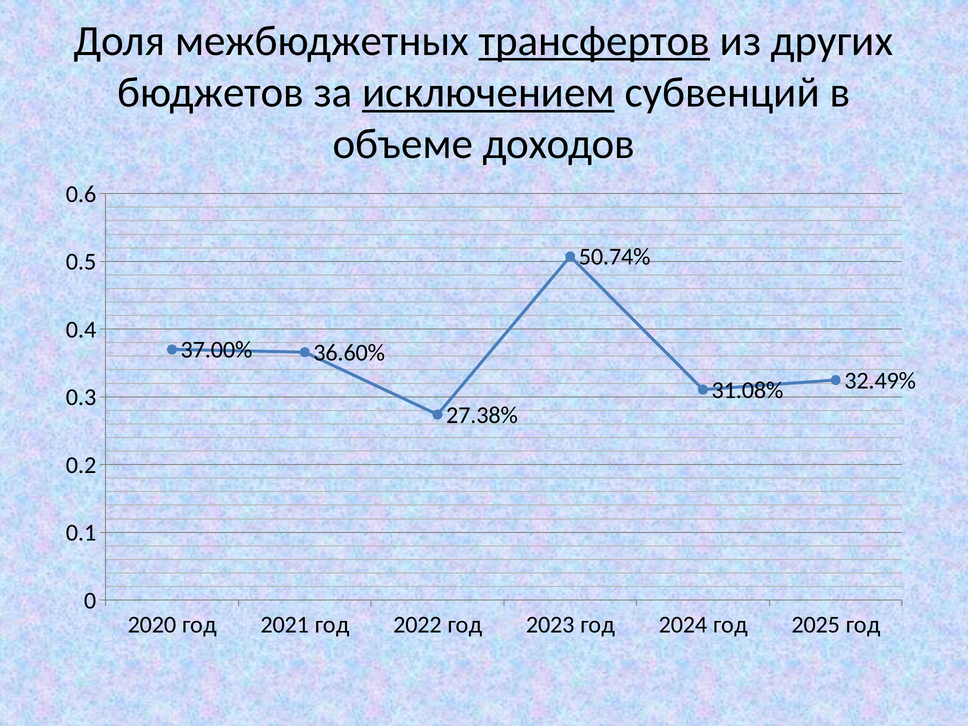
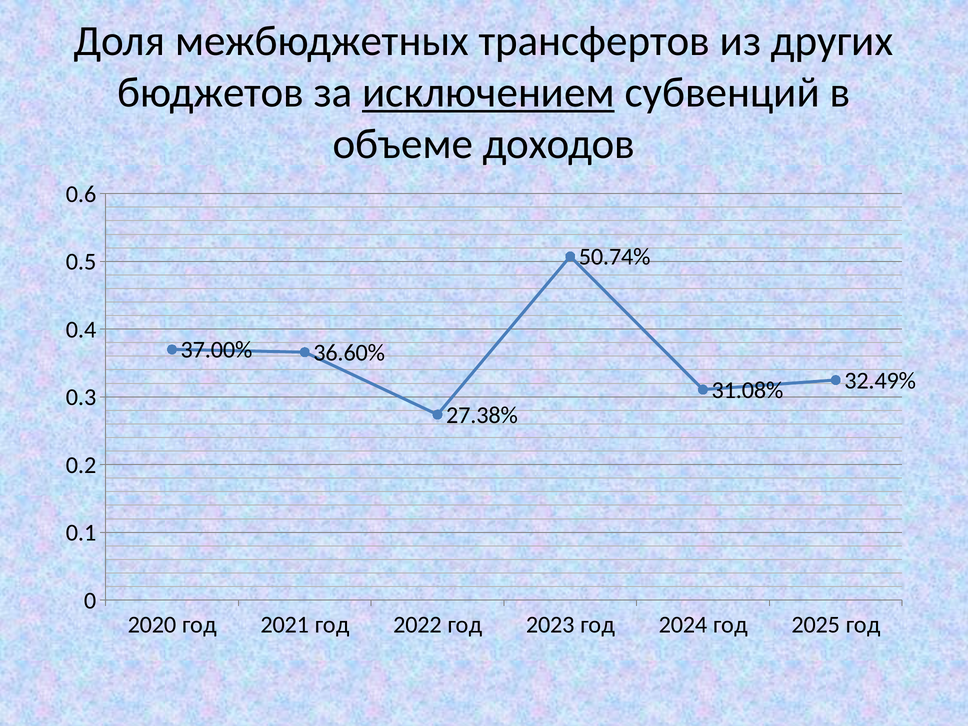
трансфертов underline: present -> none
